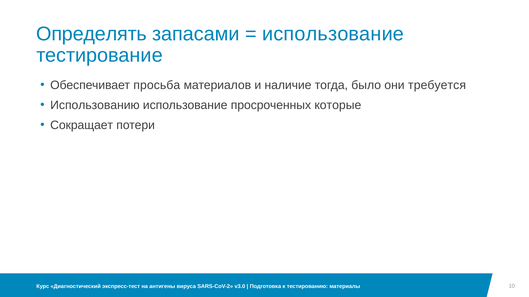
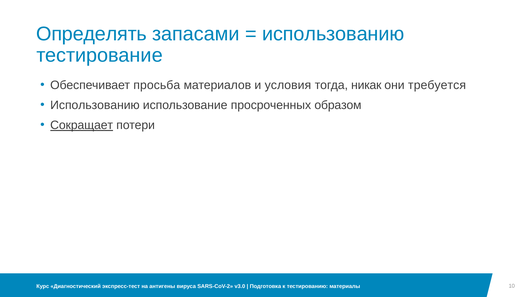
использование at (333, 34): использование -> использованию
наличие: наличие -> условия
было: было -> никак
которые: которые -> образом
Сокращает underline: none -> present
